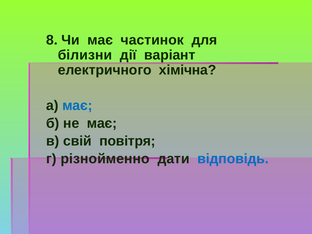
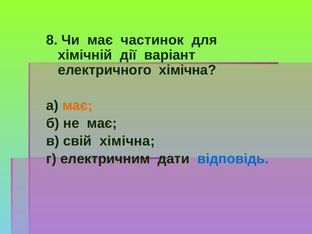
білизни: білизни -> хімічній
має at (77, 105) colour: blue -> orange
свій повітря: повітря -> хімічна
різнойменно: різнойменно -> електричним
